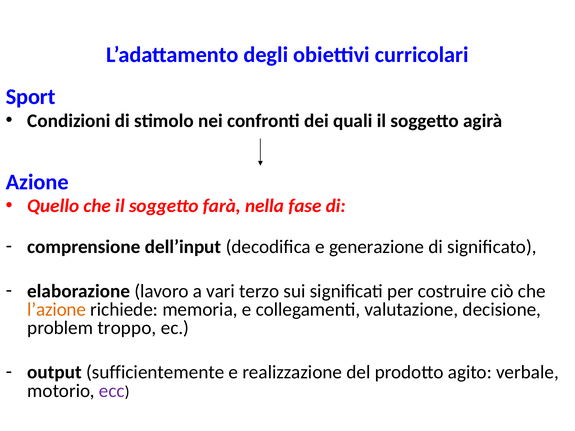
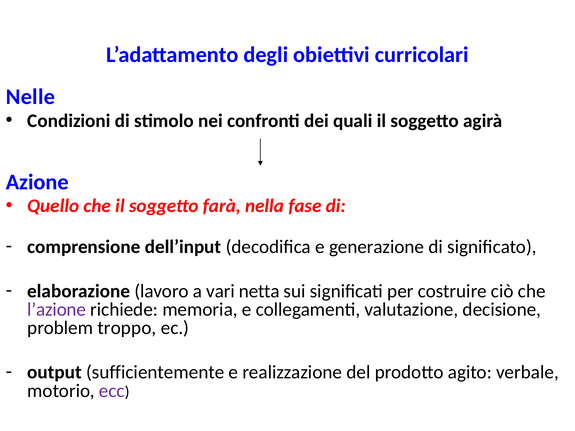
Sport: Sport -> Nelle
terzo: terzo -> netta
l’azione colour: orange -> purple
